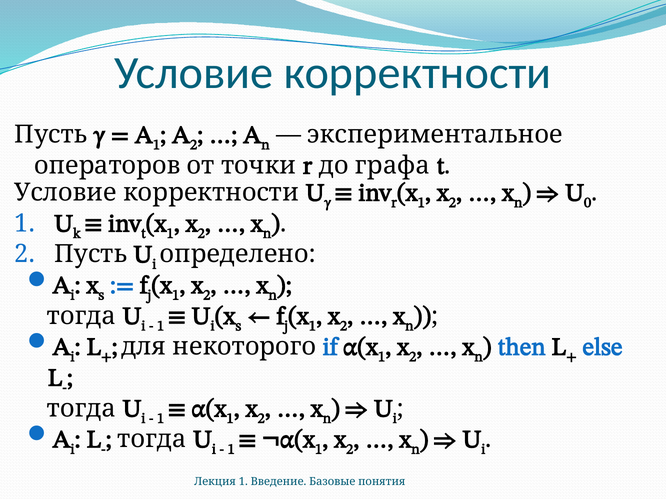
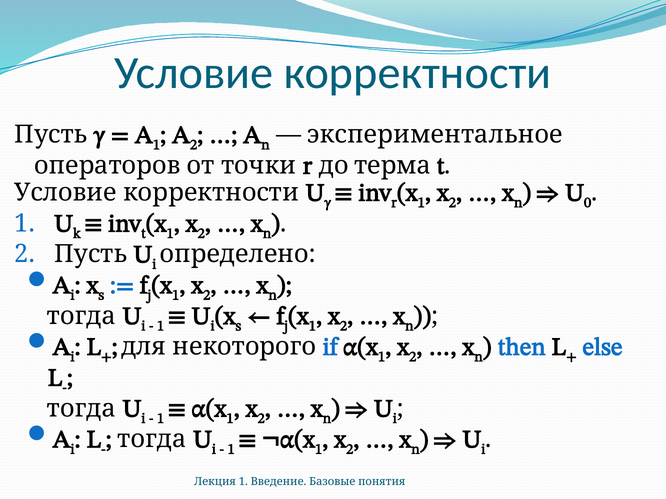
графа: графа -> терма
